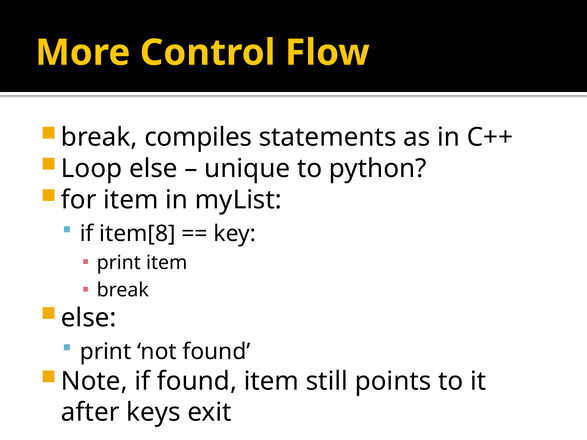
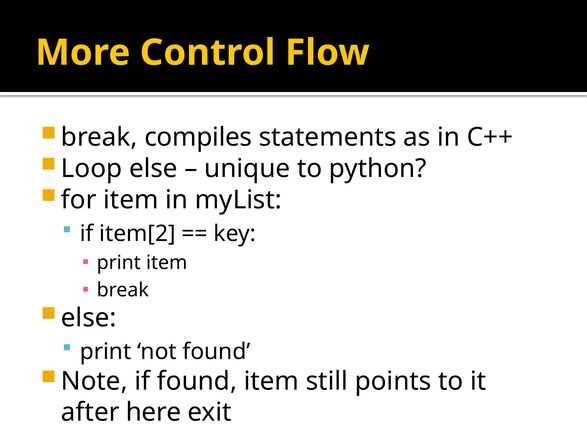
item[8: item[8 -> item[2
keys: keys -> here
